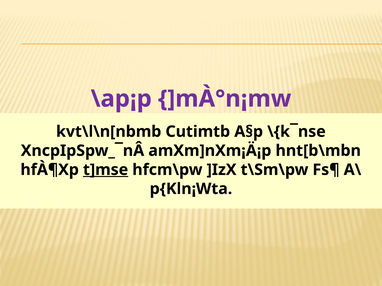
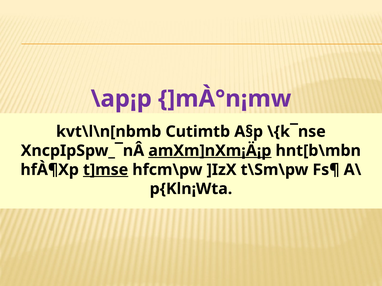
amXm]nXm¡Ä¡p underline: none -> present
